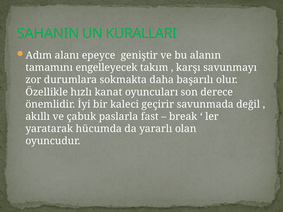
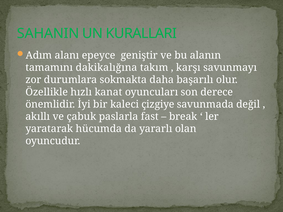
engelleyecek: engelleyecek -> dakikalığına
geçirir: geçirir -> çizgiye
